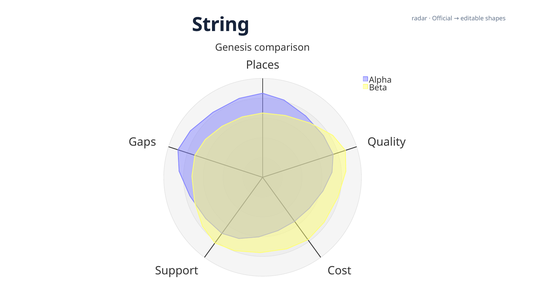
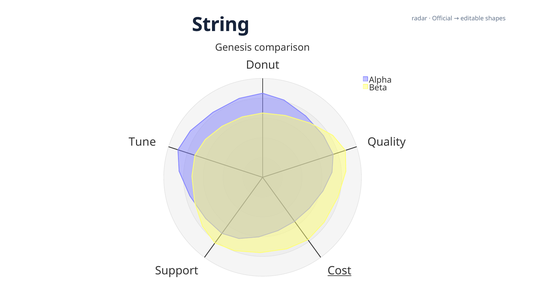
Places: Places -> Donut
Gaps: Gaps -> Tune
Cost underline: none -> present
